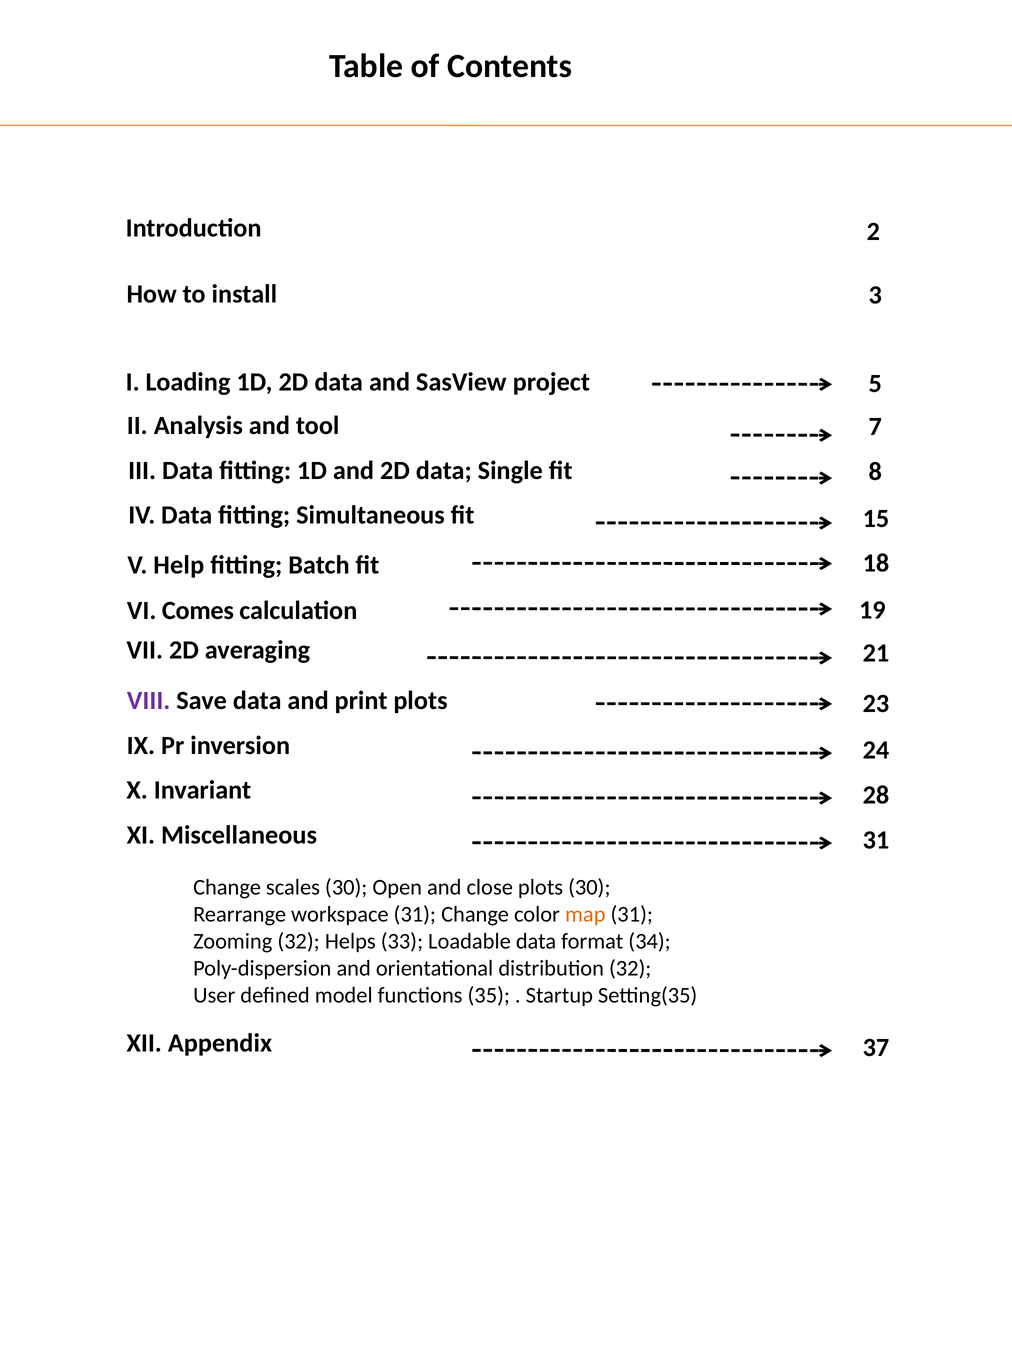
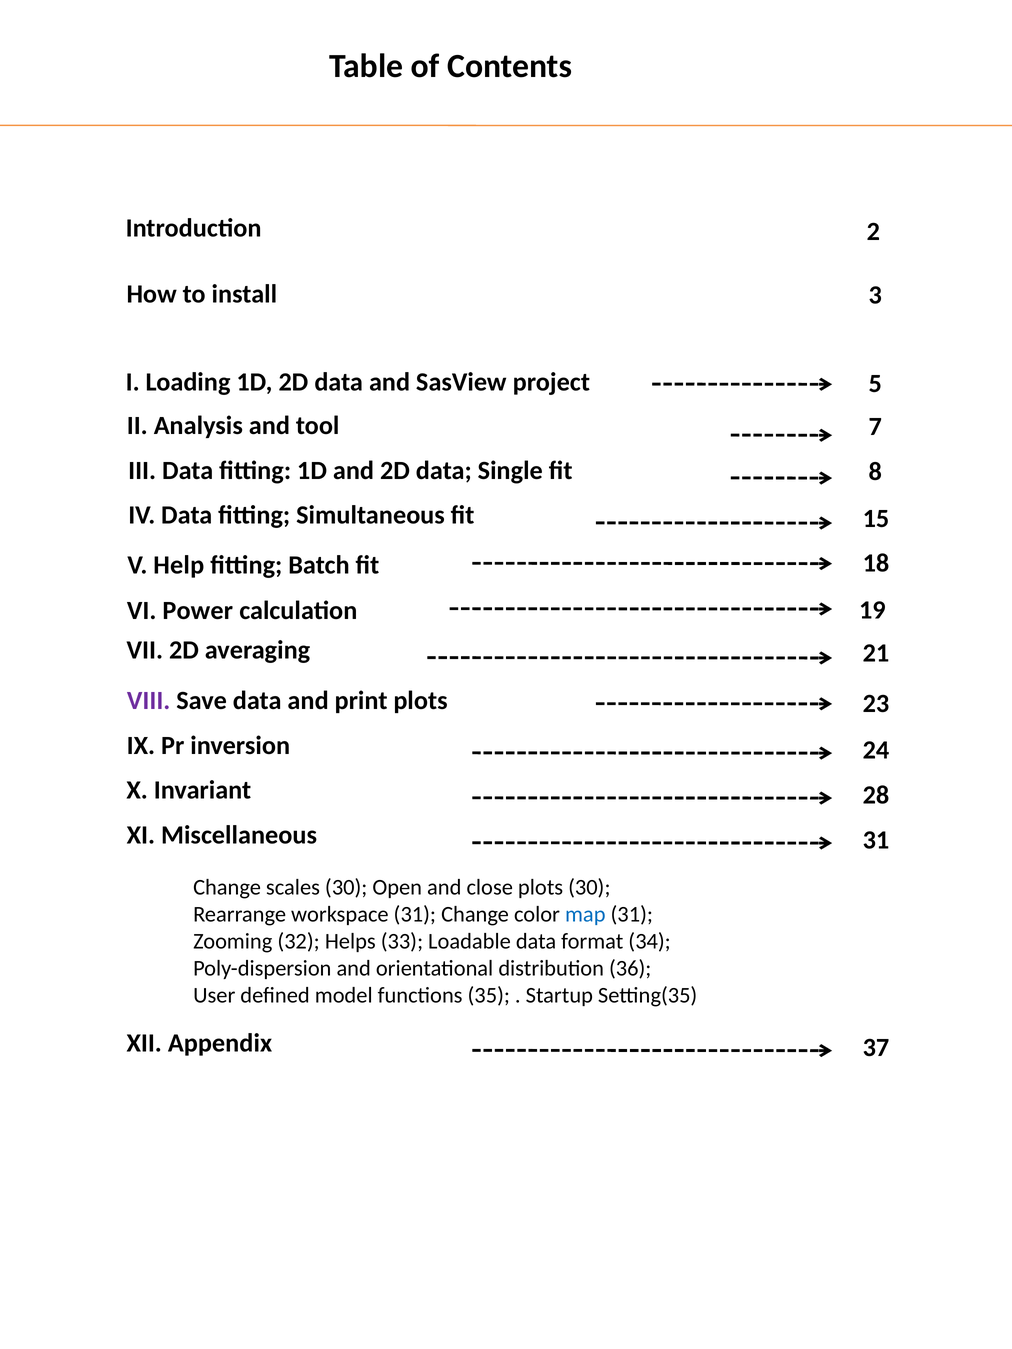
Comes: Comes -> Power
map colour: orange -> blue
distribution 32: 32 -> 36
